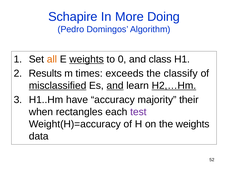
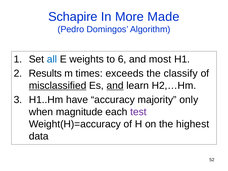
Doing: Doing -> Made
all colour: orange -> blue
weights at (87, 59) underline: present -> none
0: 0 -> 6
class: class -> most
H2,…Hm underline: present -> none
their: their -> only
rectangles: rectangles -> magnitude
the weights: weights -> highest
